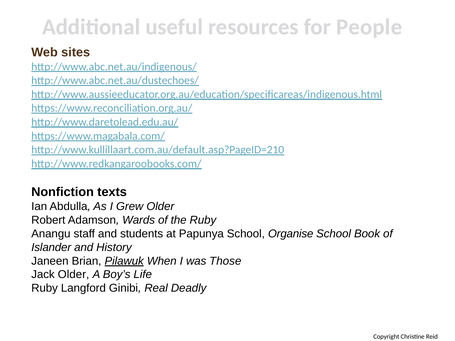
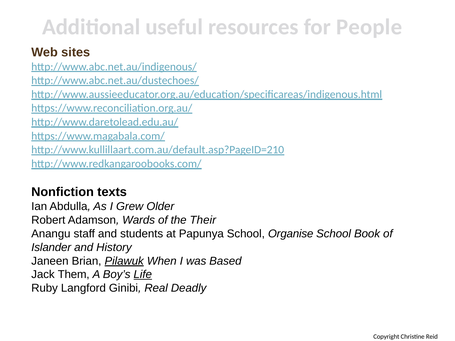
the Ruby: Ruby -> Their
Those: Those -> Based
Jack Older: Older -> Them
Life underline: none -> present
